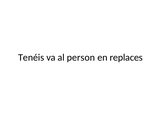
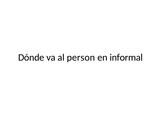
Tenéis: Tenéis -> Dónde
replaces: replaces -> informal
